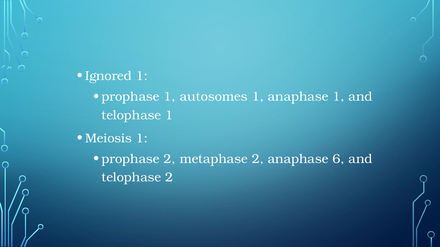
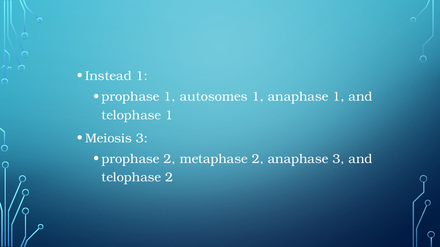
Ignored: Ignored -> Instead
Meiosis 1: 1 -> 3
anaphase 6: 6 -> 3
